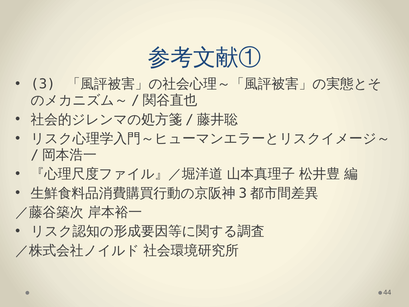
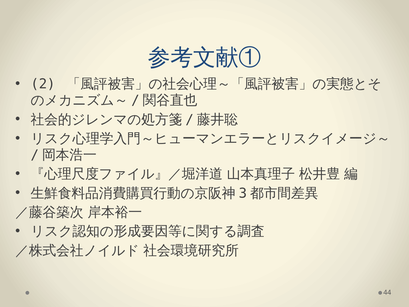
3: 3 -> 2
